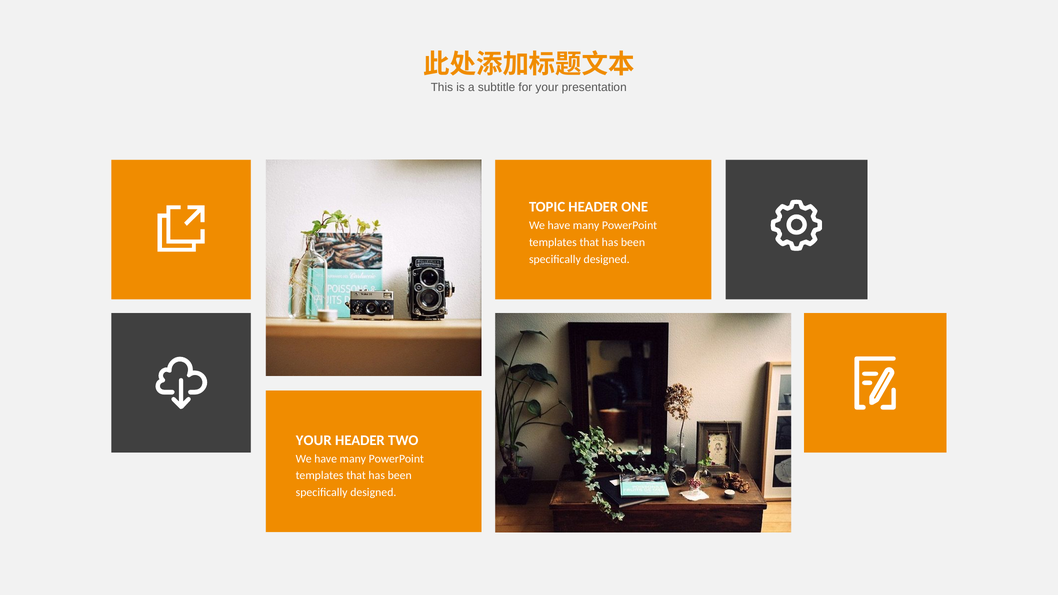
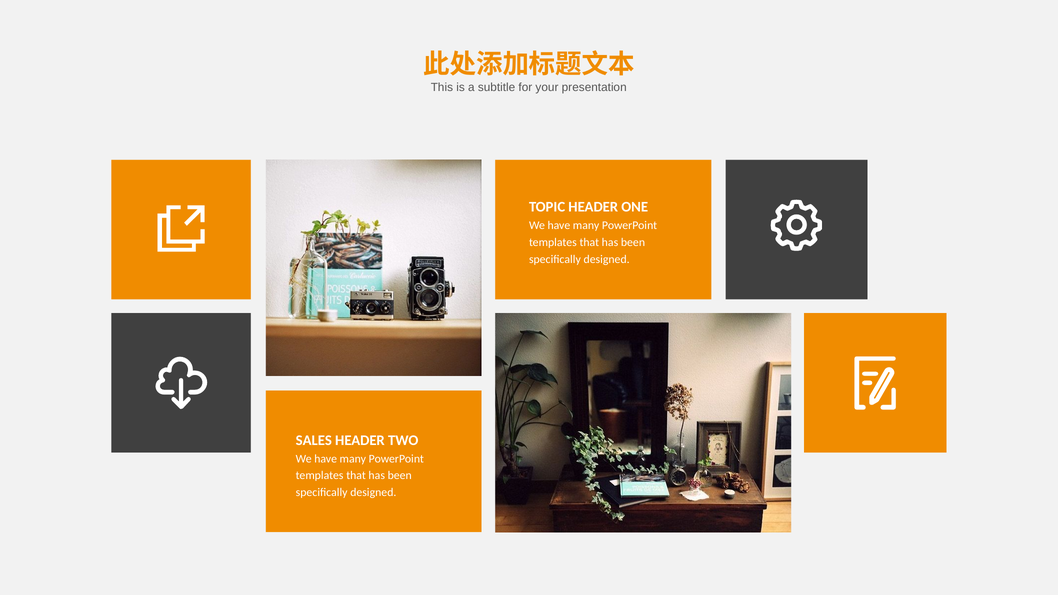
YOUR at (314, 440): YOUR -> SALES
